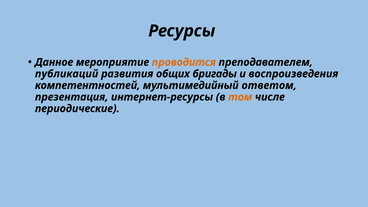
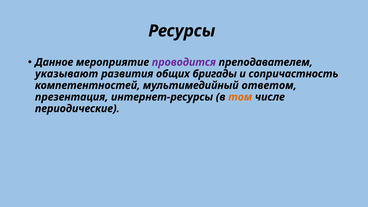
проводится colour: orange -> purple
публикаций: публикаций -> указывают
воспроизведения: воспроизведения -> сопричастность
